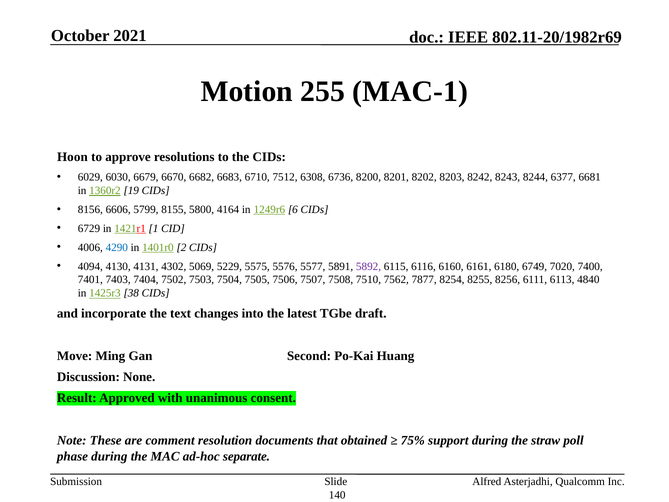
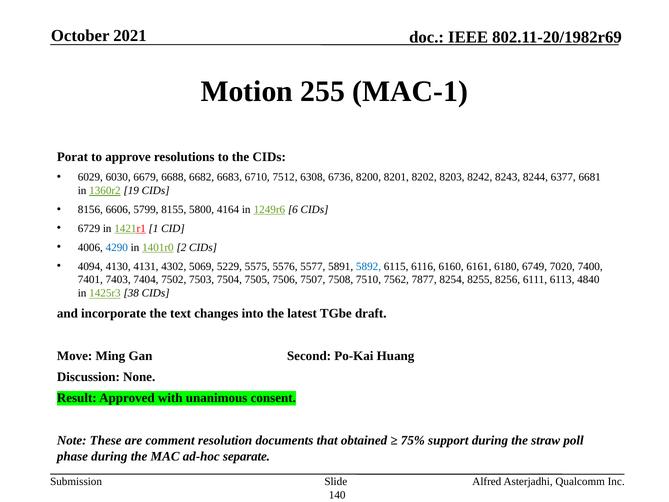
Hoon: Hoon -> Porat
6670: 6670 -> 6688
5892 colour: purple -> blue
